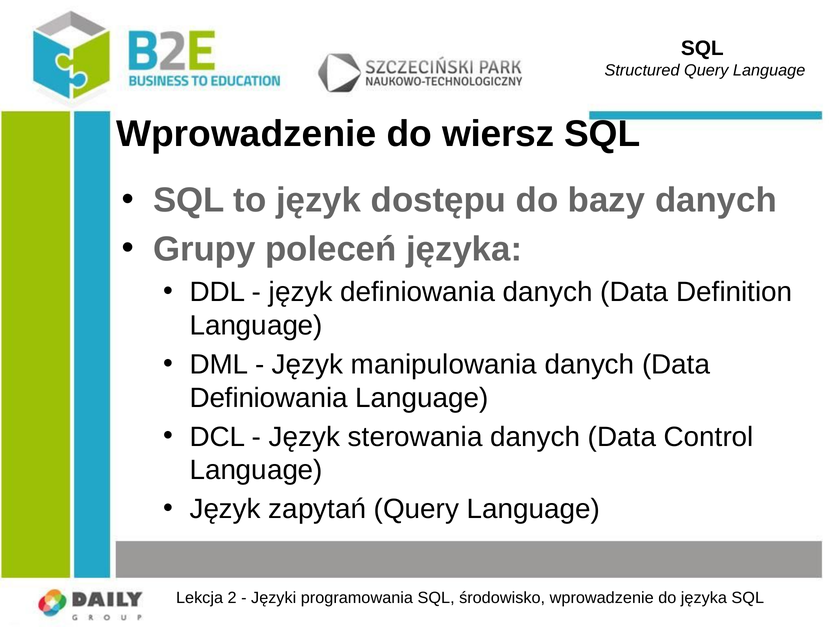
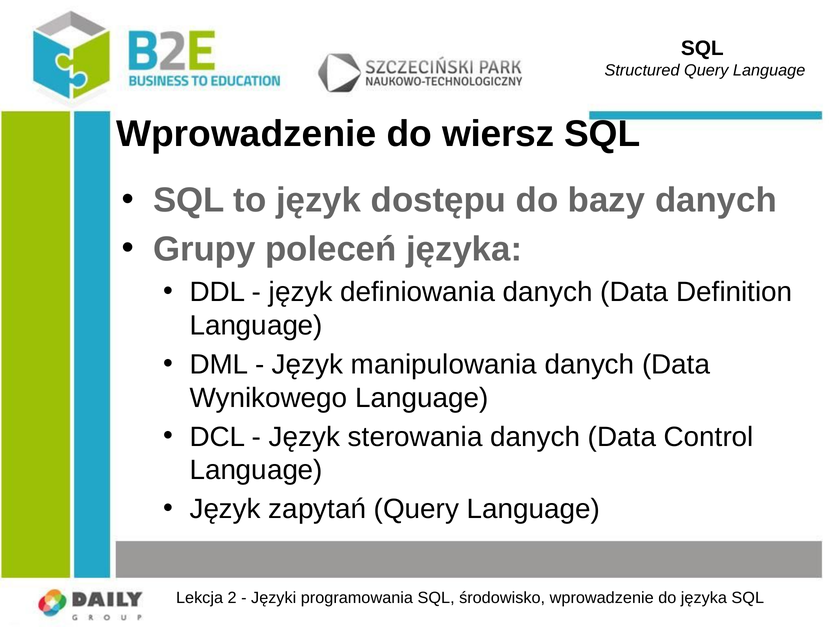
Definiowania at (269, 398): Definiowania -> Wynikowego
